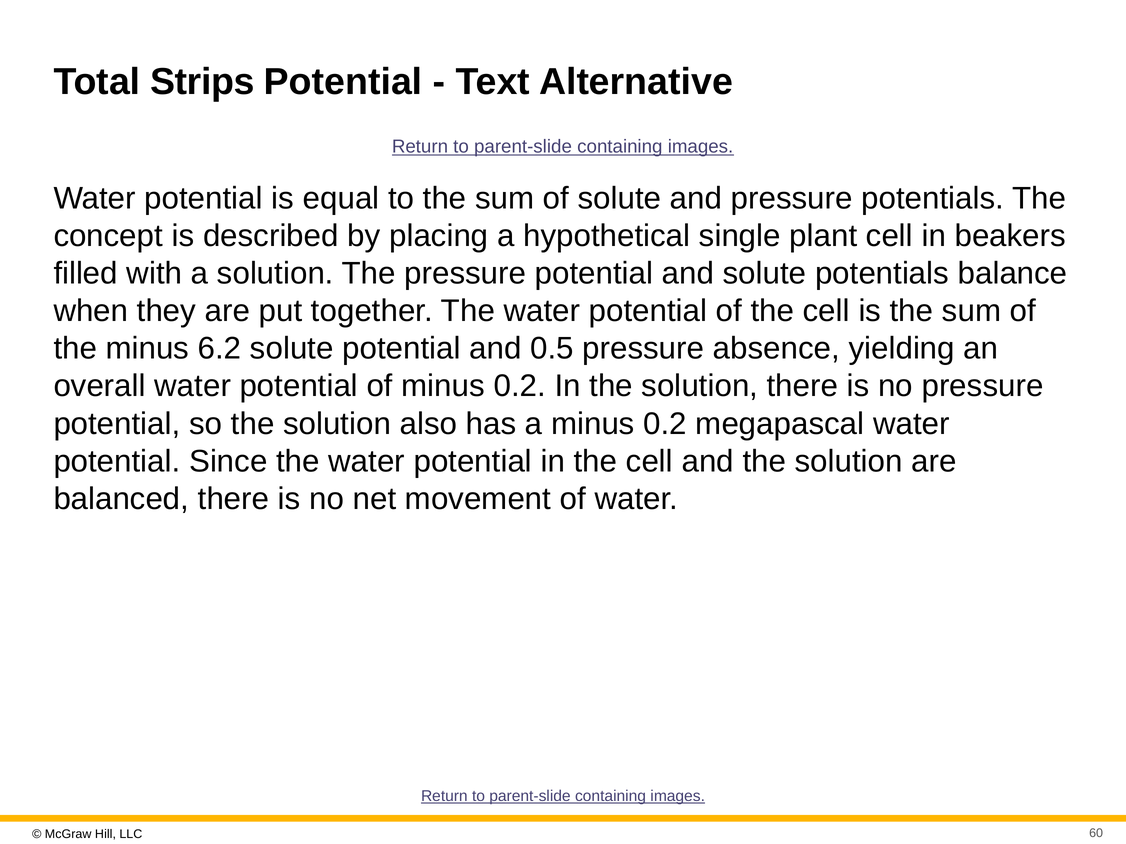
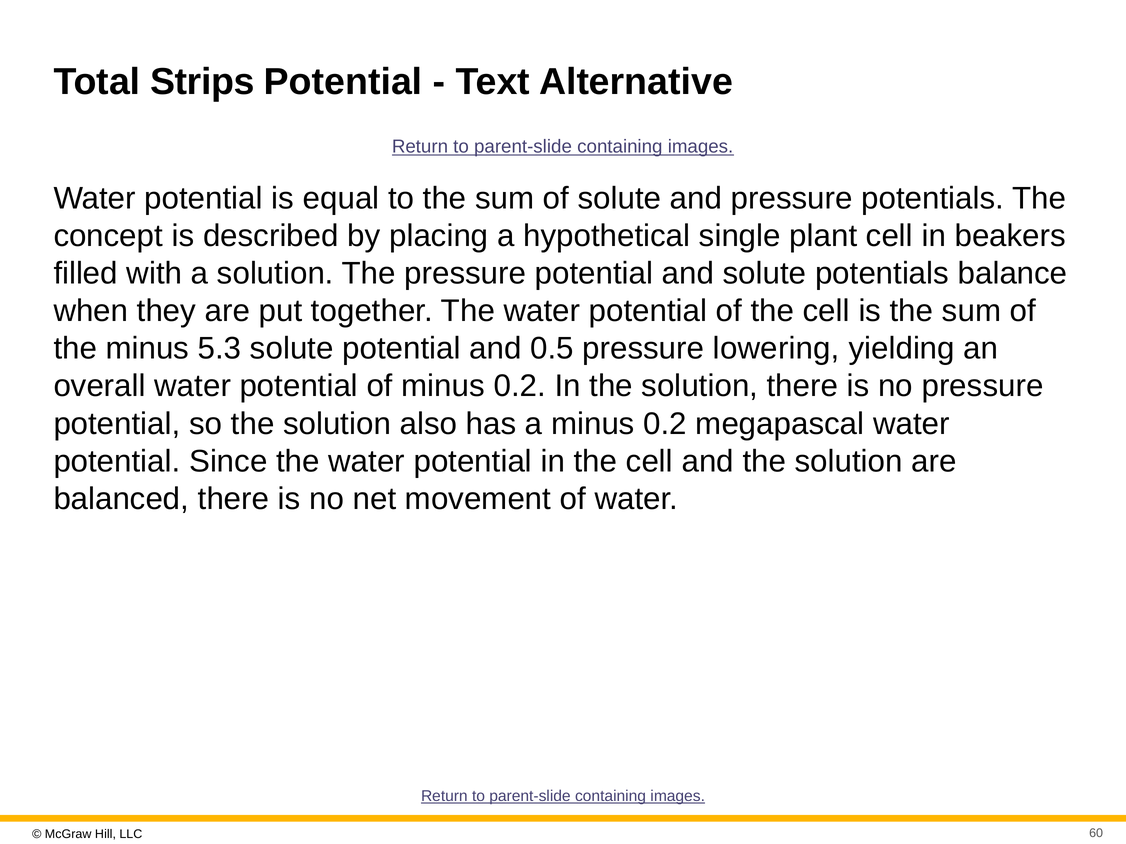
6.2: 6.2 -> 5.3
absence: absence -> lowering
